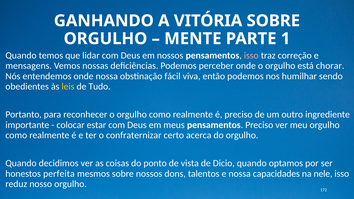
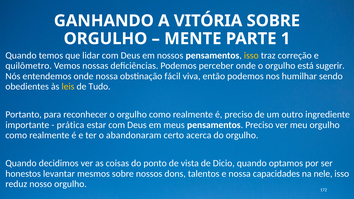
isso at (251, 56) colour: pink -> yellow
mensagens: mensagens -> quilômetro
chorar: chorar -> sugerir
colocar: colocar -> prática
confraternizar: confraternizar -> abandonaram
perfeita: perfeita -> levantar
